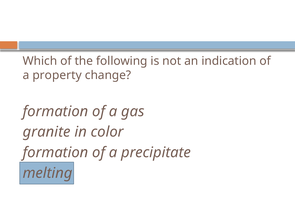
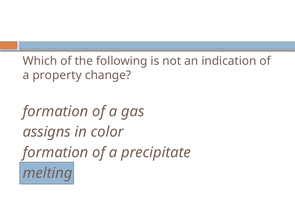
granite: granite -> assigns
